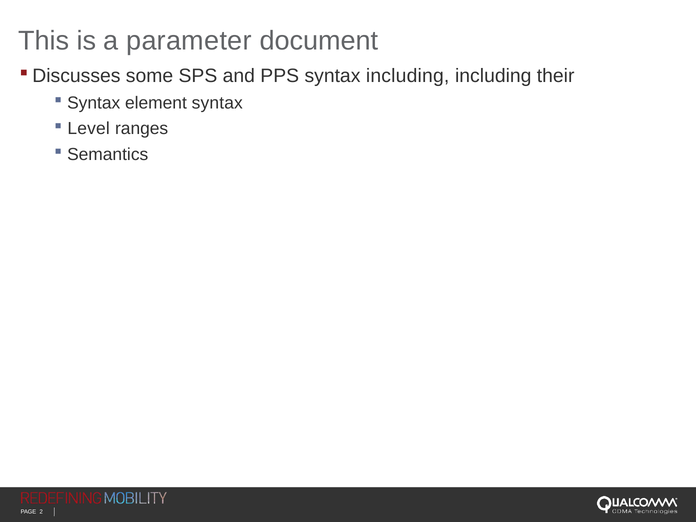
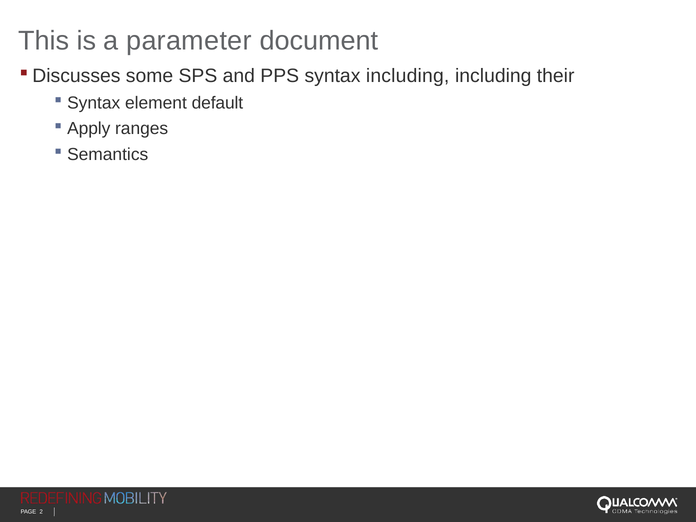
element syntax: syntax -> default
Level: Level -> Apply
